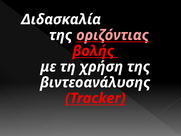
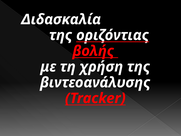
οριζόντιας colour: pink -> white
